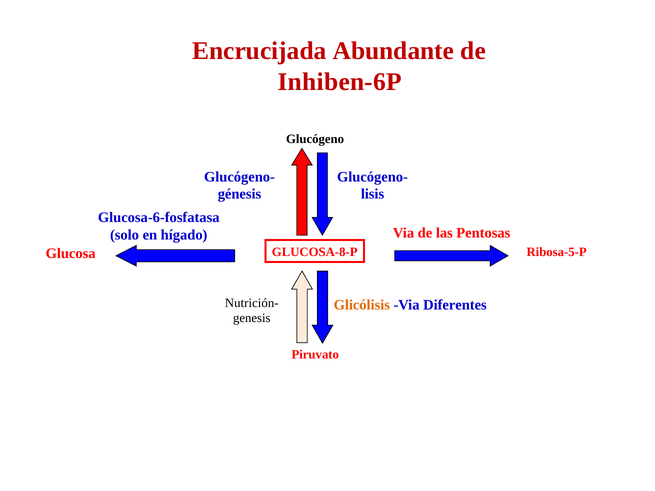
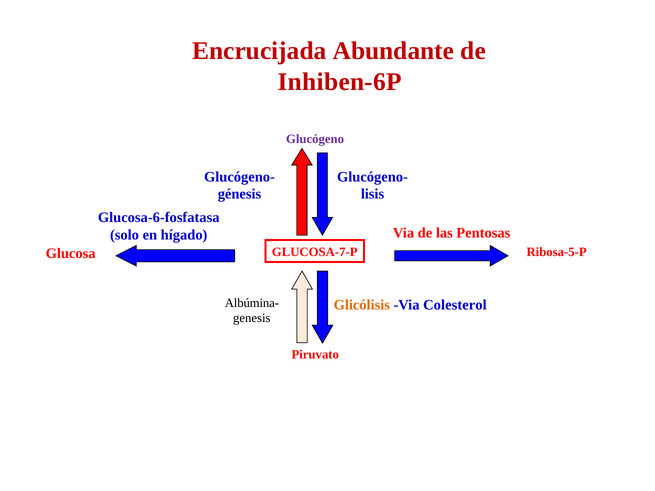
Glucógeno colour: black -> purple
GLUCOSA-8-P: GLUCOSA-8-P -> GLUCOSA-7-P
Nutrición-: Nutrición- -> Albúmina-
Diferentes: Diferentes -> Colesterol
